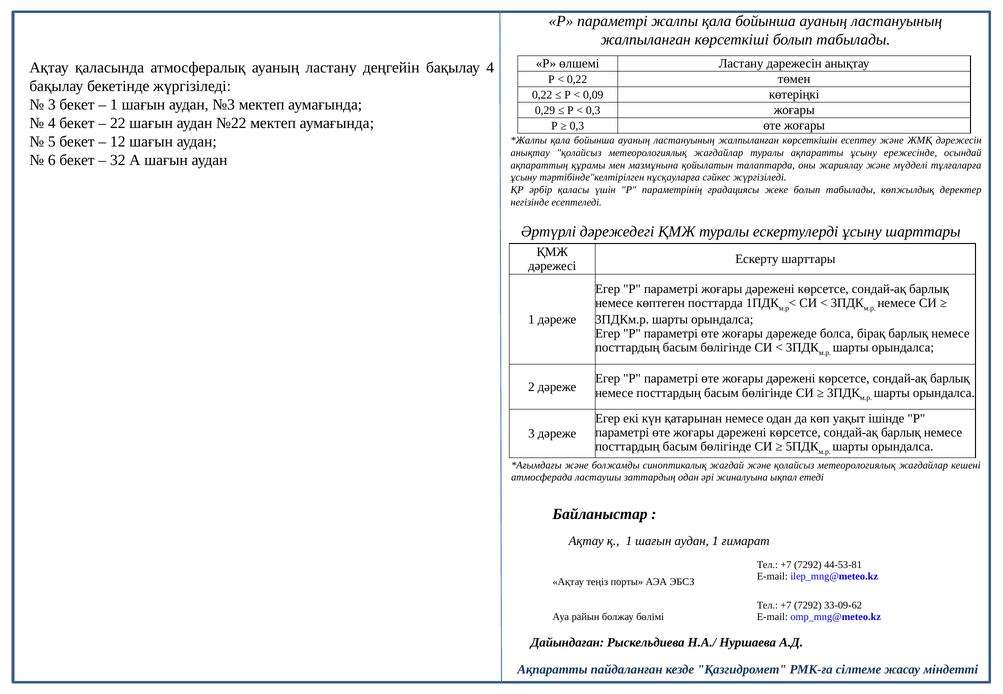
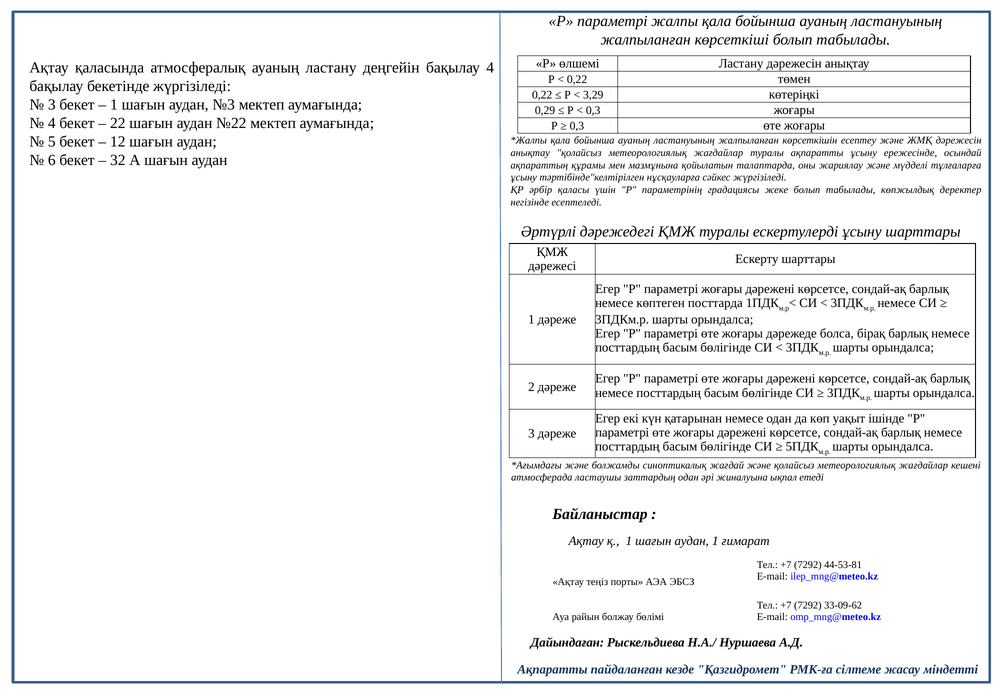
0,09: 0,09 -> 3,29
